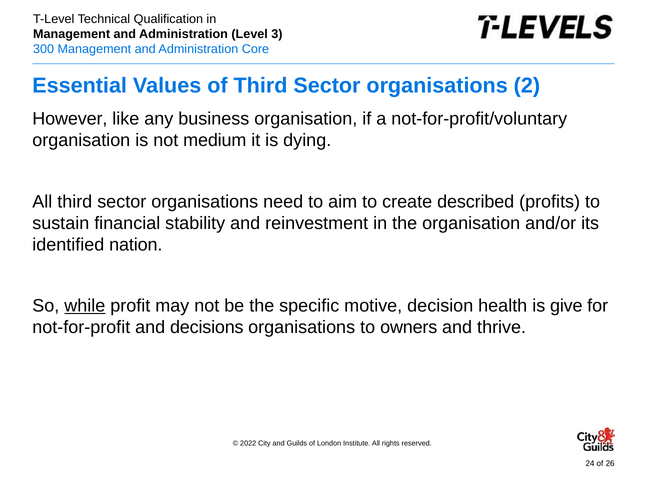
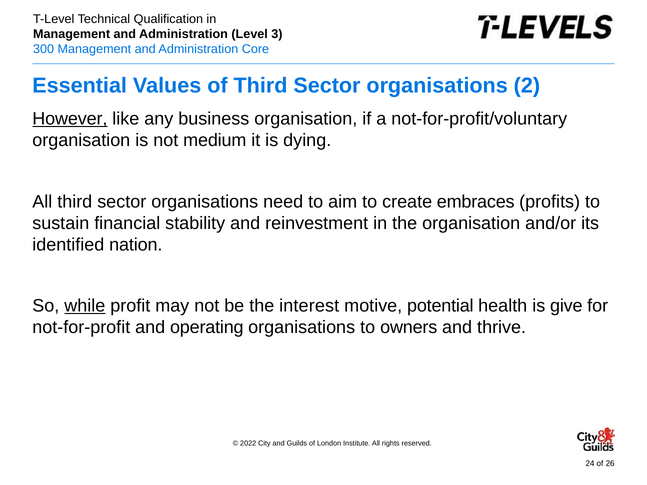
However underline: none -> present
described: described -> embraces
specific: specific -> interest
decision: decision -> potential
decisions: decisions -> operating
